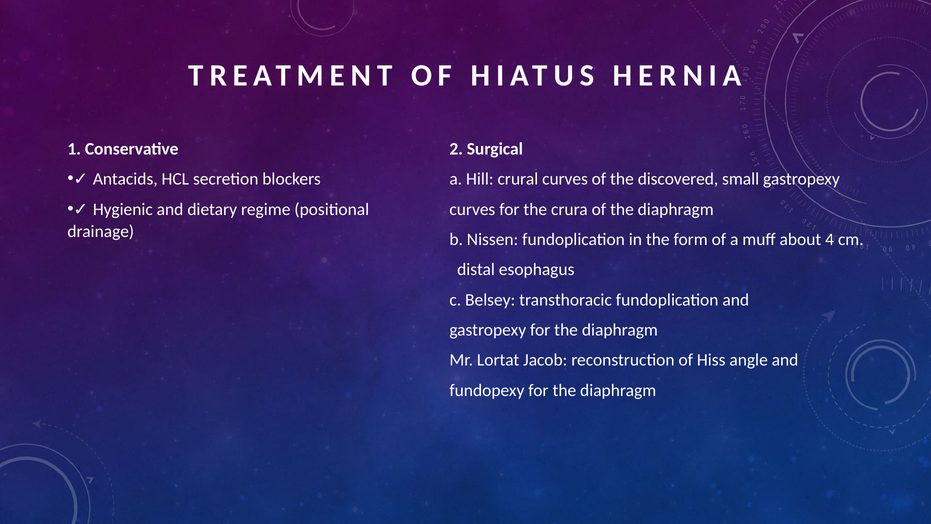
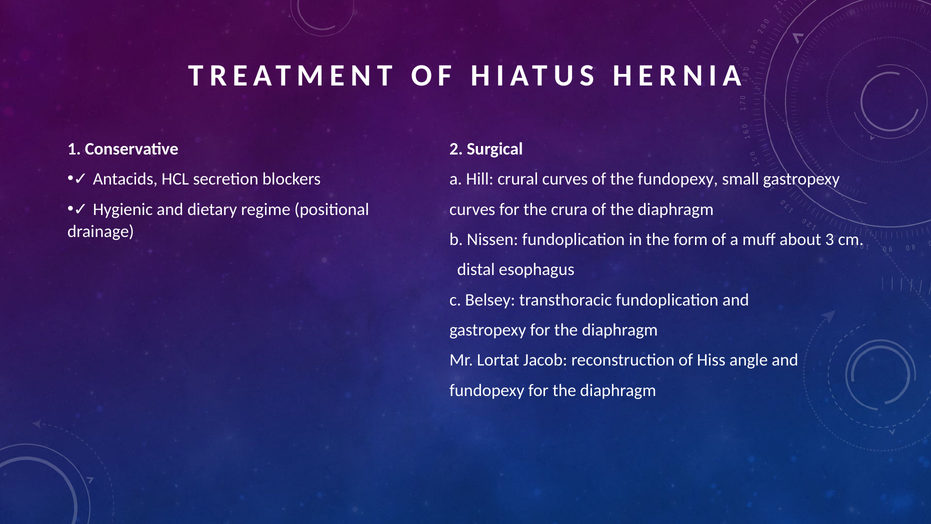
the discovered: discovered -> fundopexy
4: 4 -> 3
